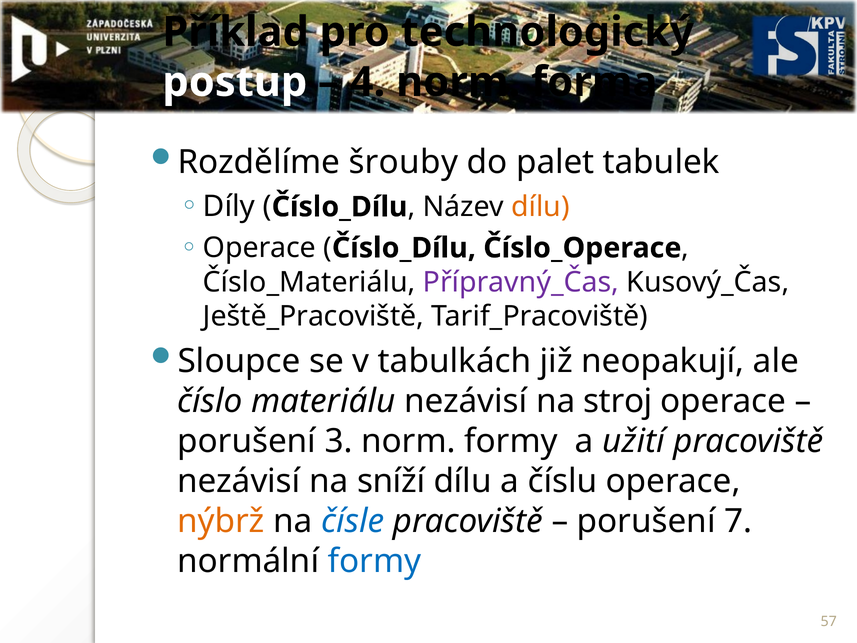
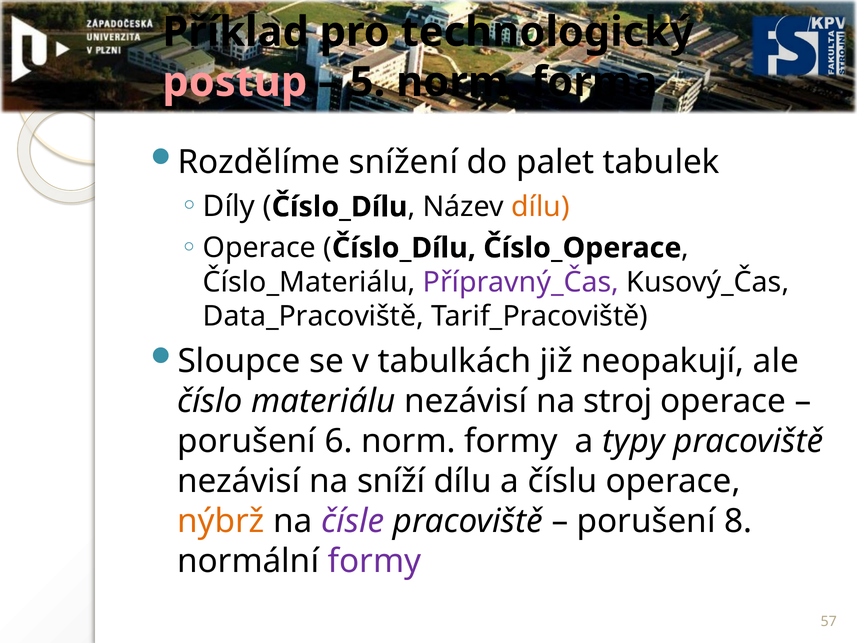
postup colour: white -> pink
4: 4 -> 5
šrouby: šrouby -> snížení
Ještě_Pracoviště: Ještě_Pracoviště -> Data_Pracoviště
3: 3 -> 6
užití: užití -> typy
čísle colour: blue -> purple
7: 7 -> 8
formy at (374, 561) colour: blue -> purple
